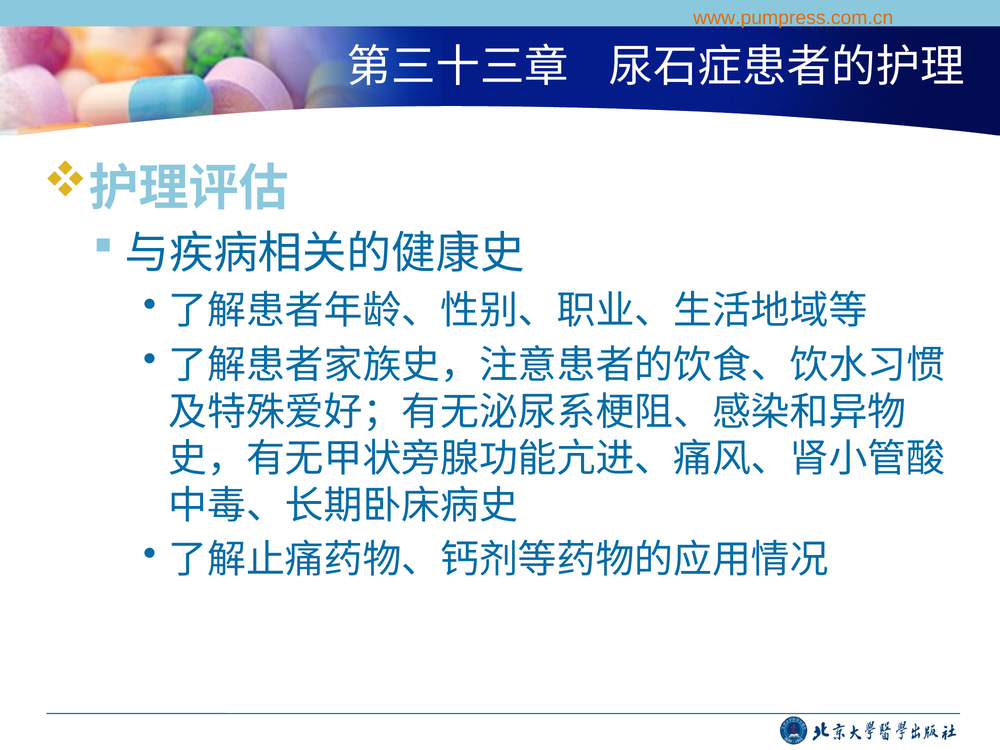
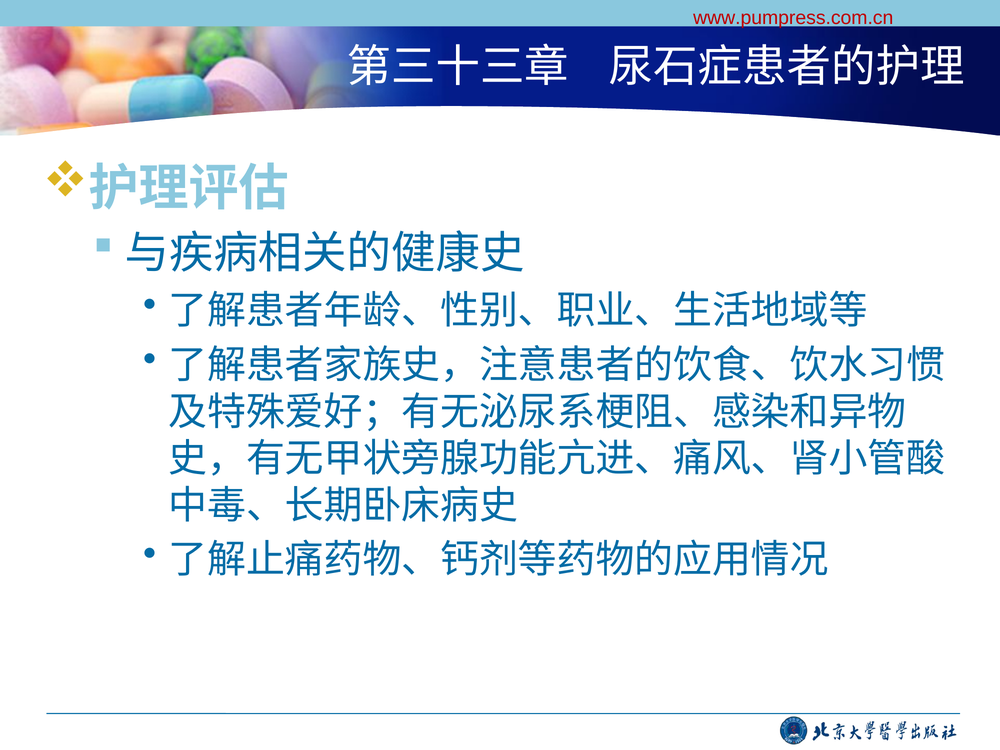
www.pumpress.com.cn colour: orange -> red
